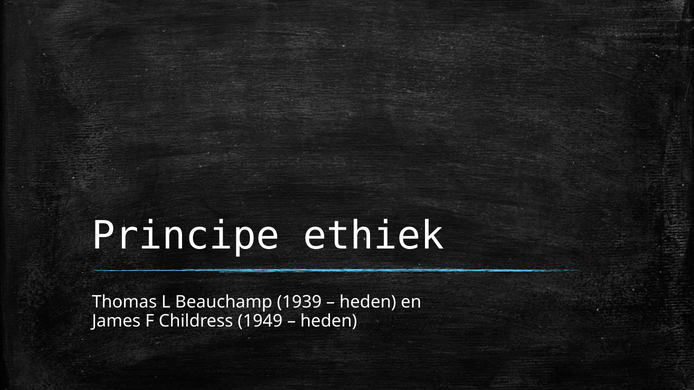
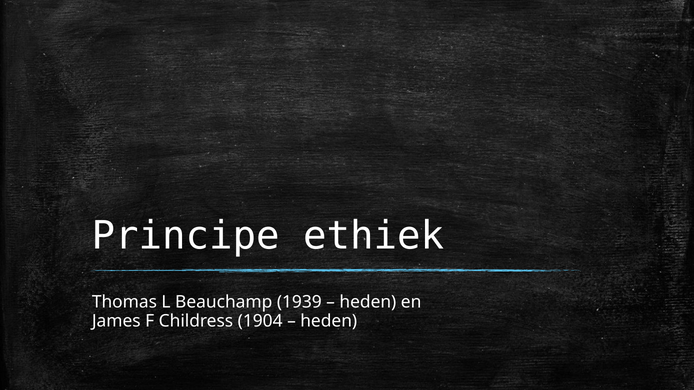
1949: 1949 -> 1904
